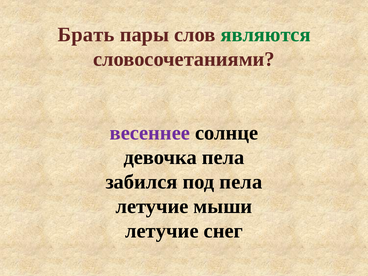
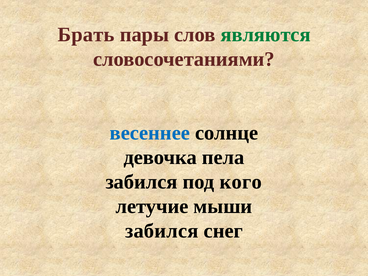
весеннее colour: purple -> blue
под пела: пела -> кого
летучие at (162, 231): летучие -> забился
